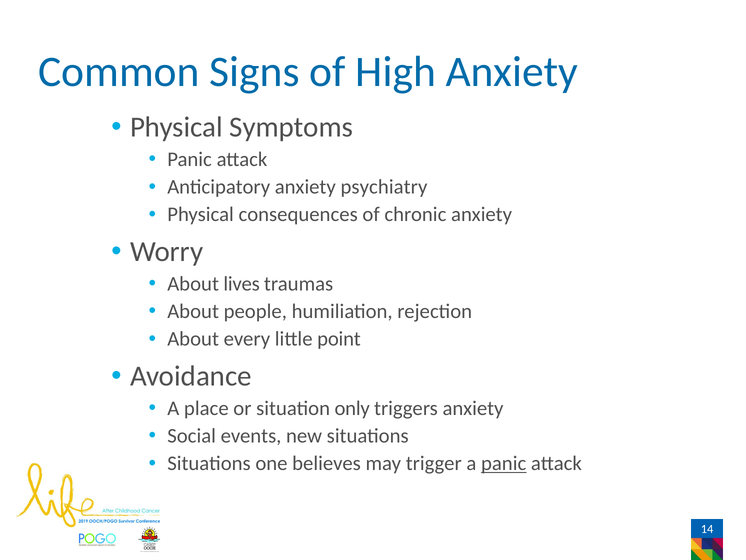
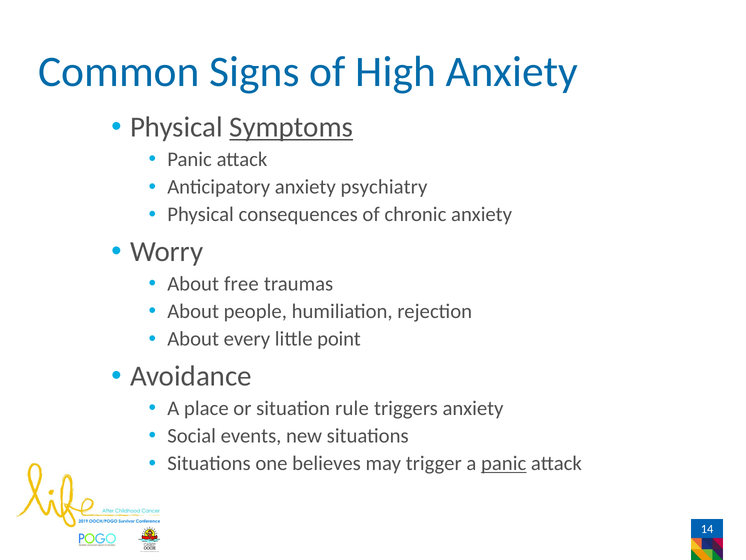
Symptoms underline: none -> present
lives: lives -> free
only: only -> rule
